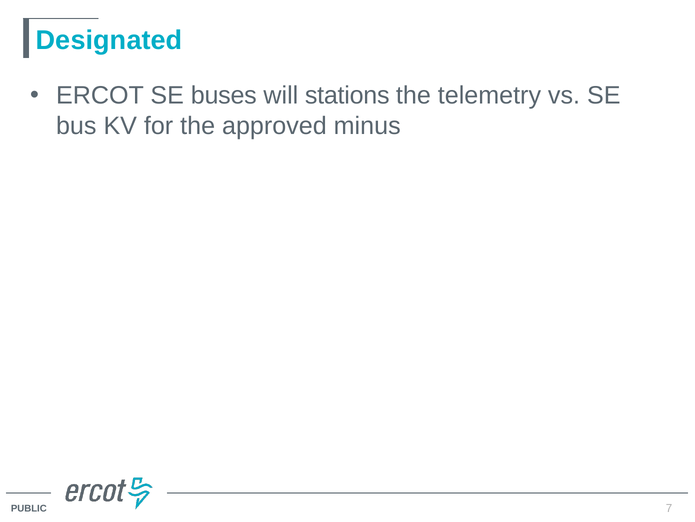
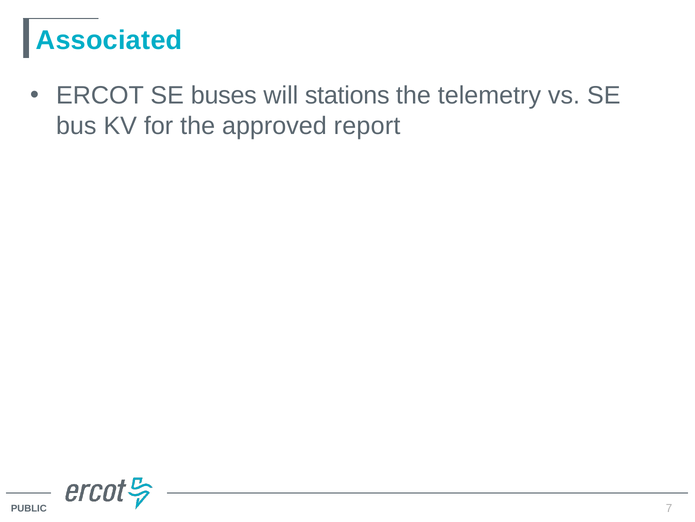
Designated: Designated -> Associated
minus: minus -> report
